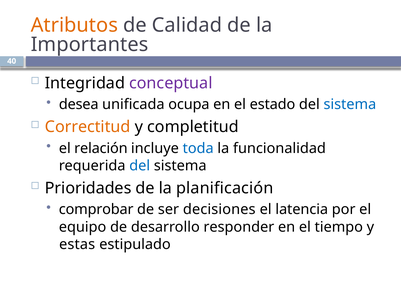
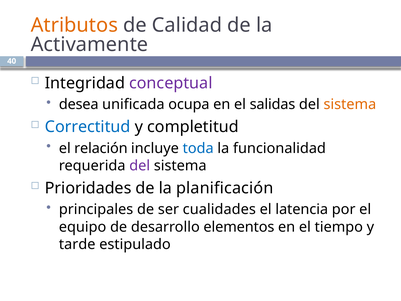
Importantes: Importantes -> Activamente
estado: estado -> salidas
sistema at (350, 104) colour: blue -> orange
Correctitud colour: orange -> blue
del at (140, 166) colour: blue -> purple
comprobar: comprobar -> principales
decisiones: decisiones -> cualidades
responder: responder -> elementos
estas: estas -> tarde
